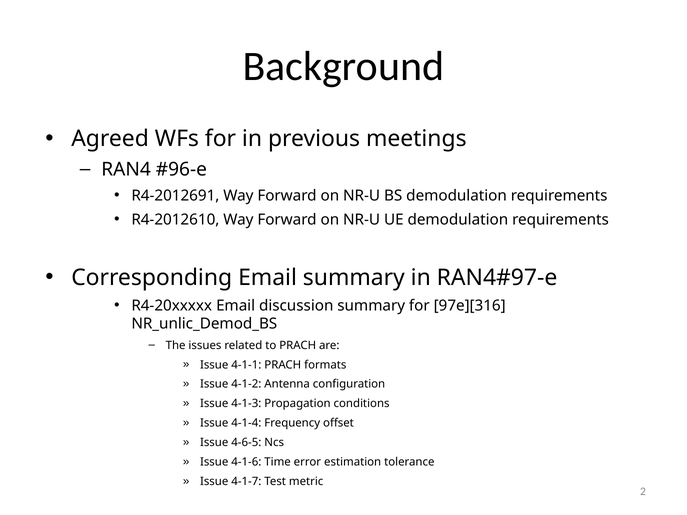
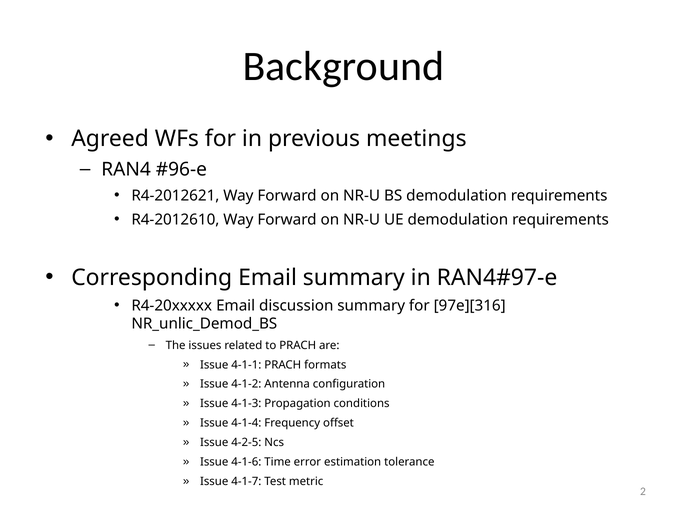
R4-2012691: R4-2012691 -> R4-2012621
4-6-5: 4-6-5 -> 4-2-5
